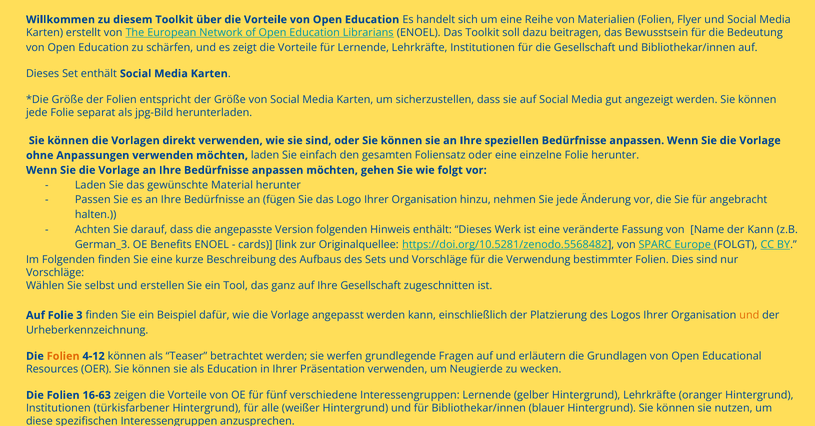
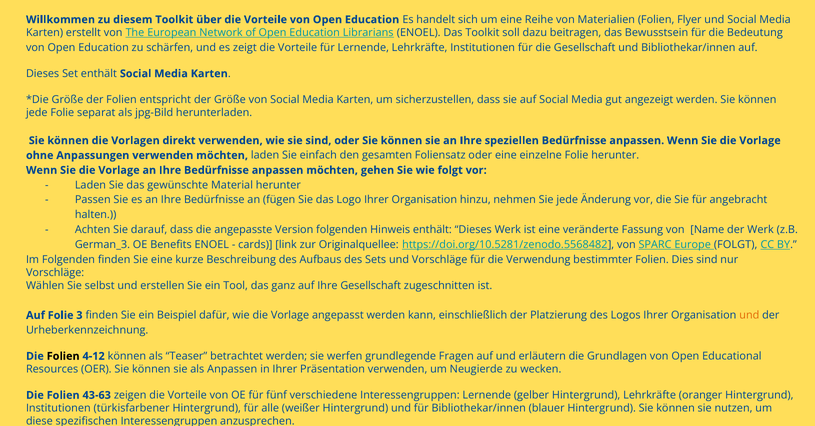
der Kann: Kann -> Werk
Folien at (63, 356) colour: orange -> black
als Education: Education -> Anpassen
16-63: 16-63 -> 43-63
